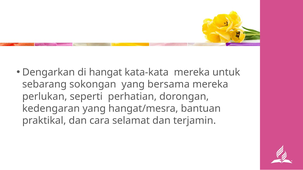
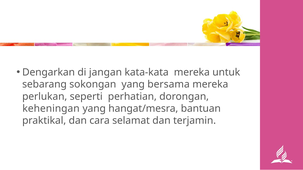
hangat: hangat -> jangan
kedengaran: kedengaran -> keheningan
